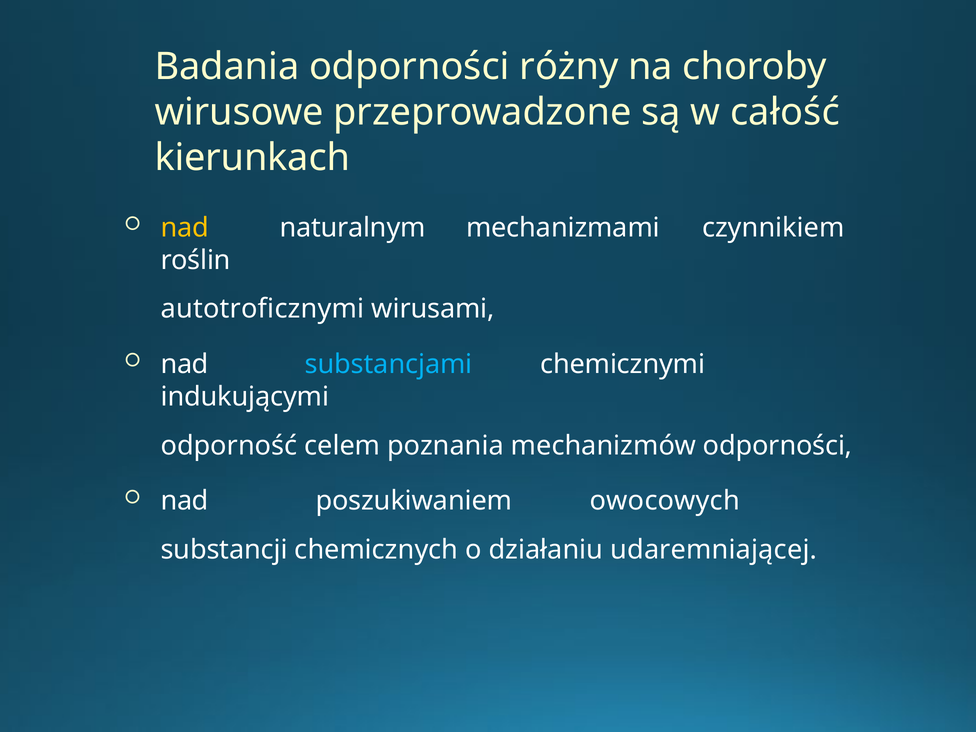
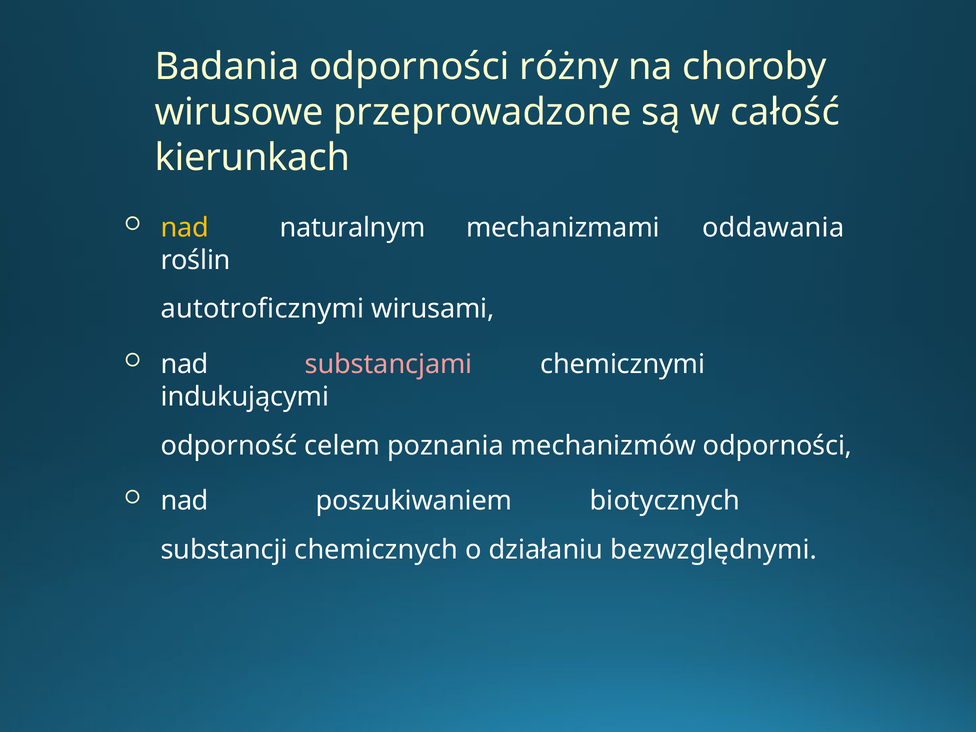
czynnikiem: czynnikiem -> oddawania
substancjami colour: light blue -> pink
owocowych: owocowych -> biotycznych
udaremniającej: udaremniającej -> bezwzględnymi
